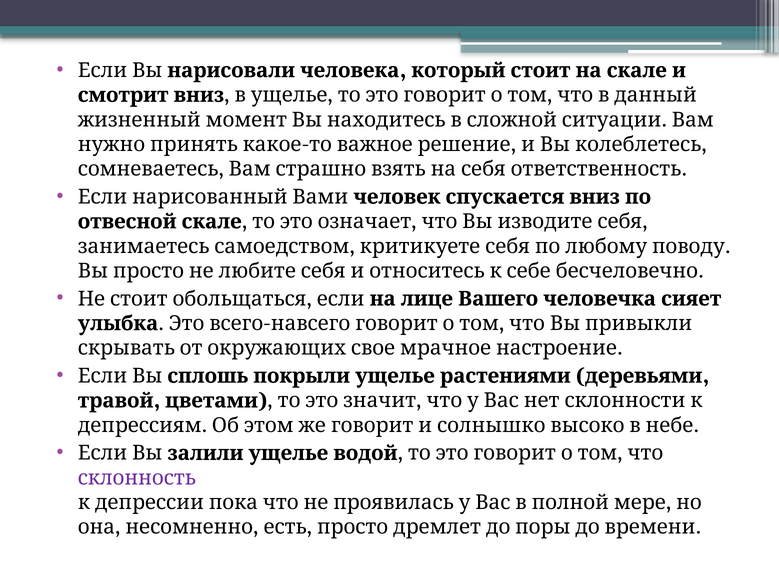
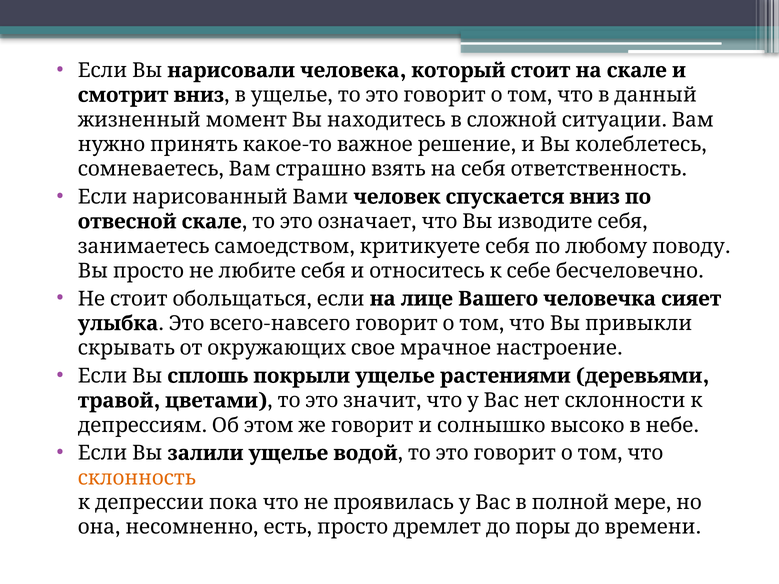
склонность colour: purple -> orange
